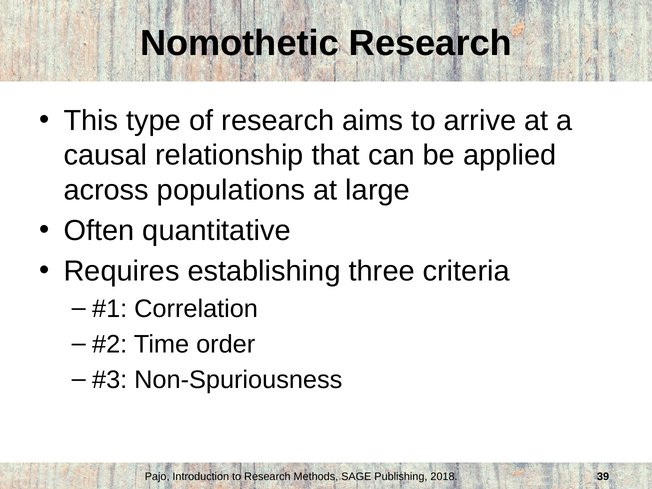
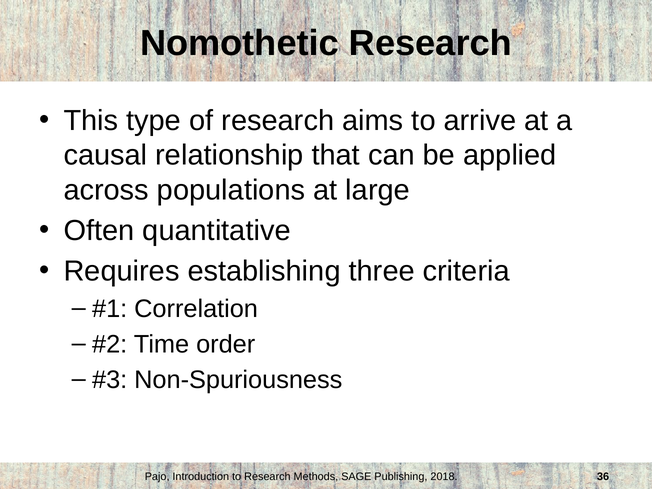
39: 39 -> 36
